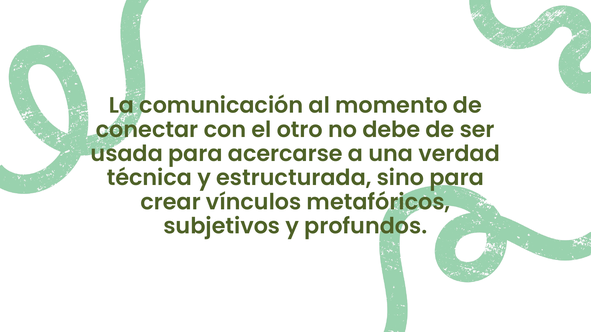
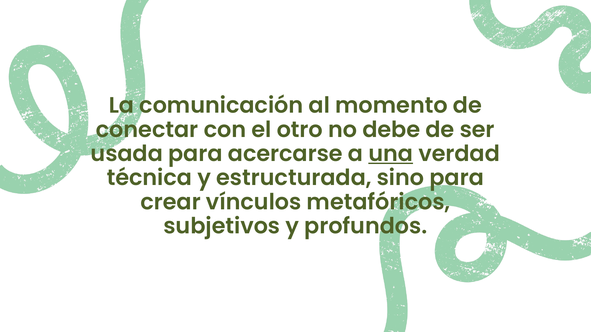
una underline: none -> present
